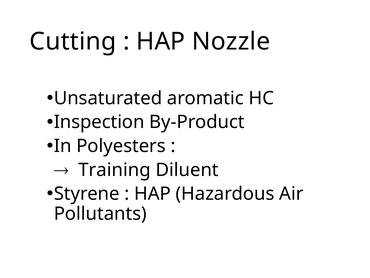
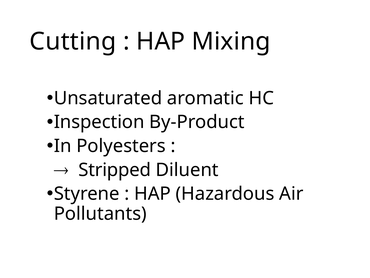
Nozzle: Nozzle -> Mixing
Training: Training -> Stripped
